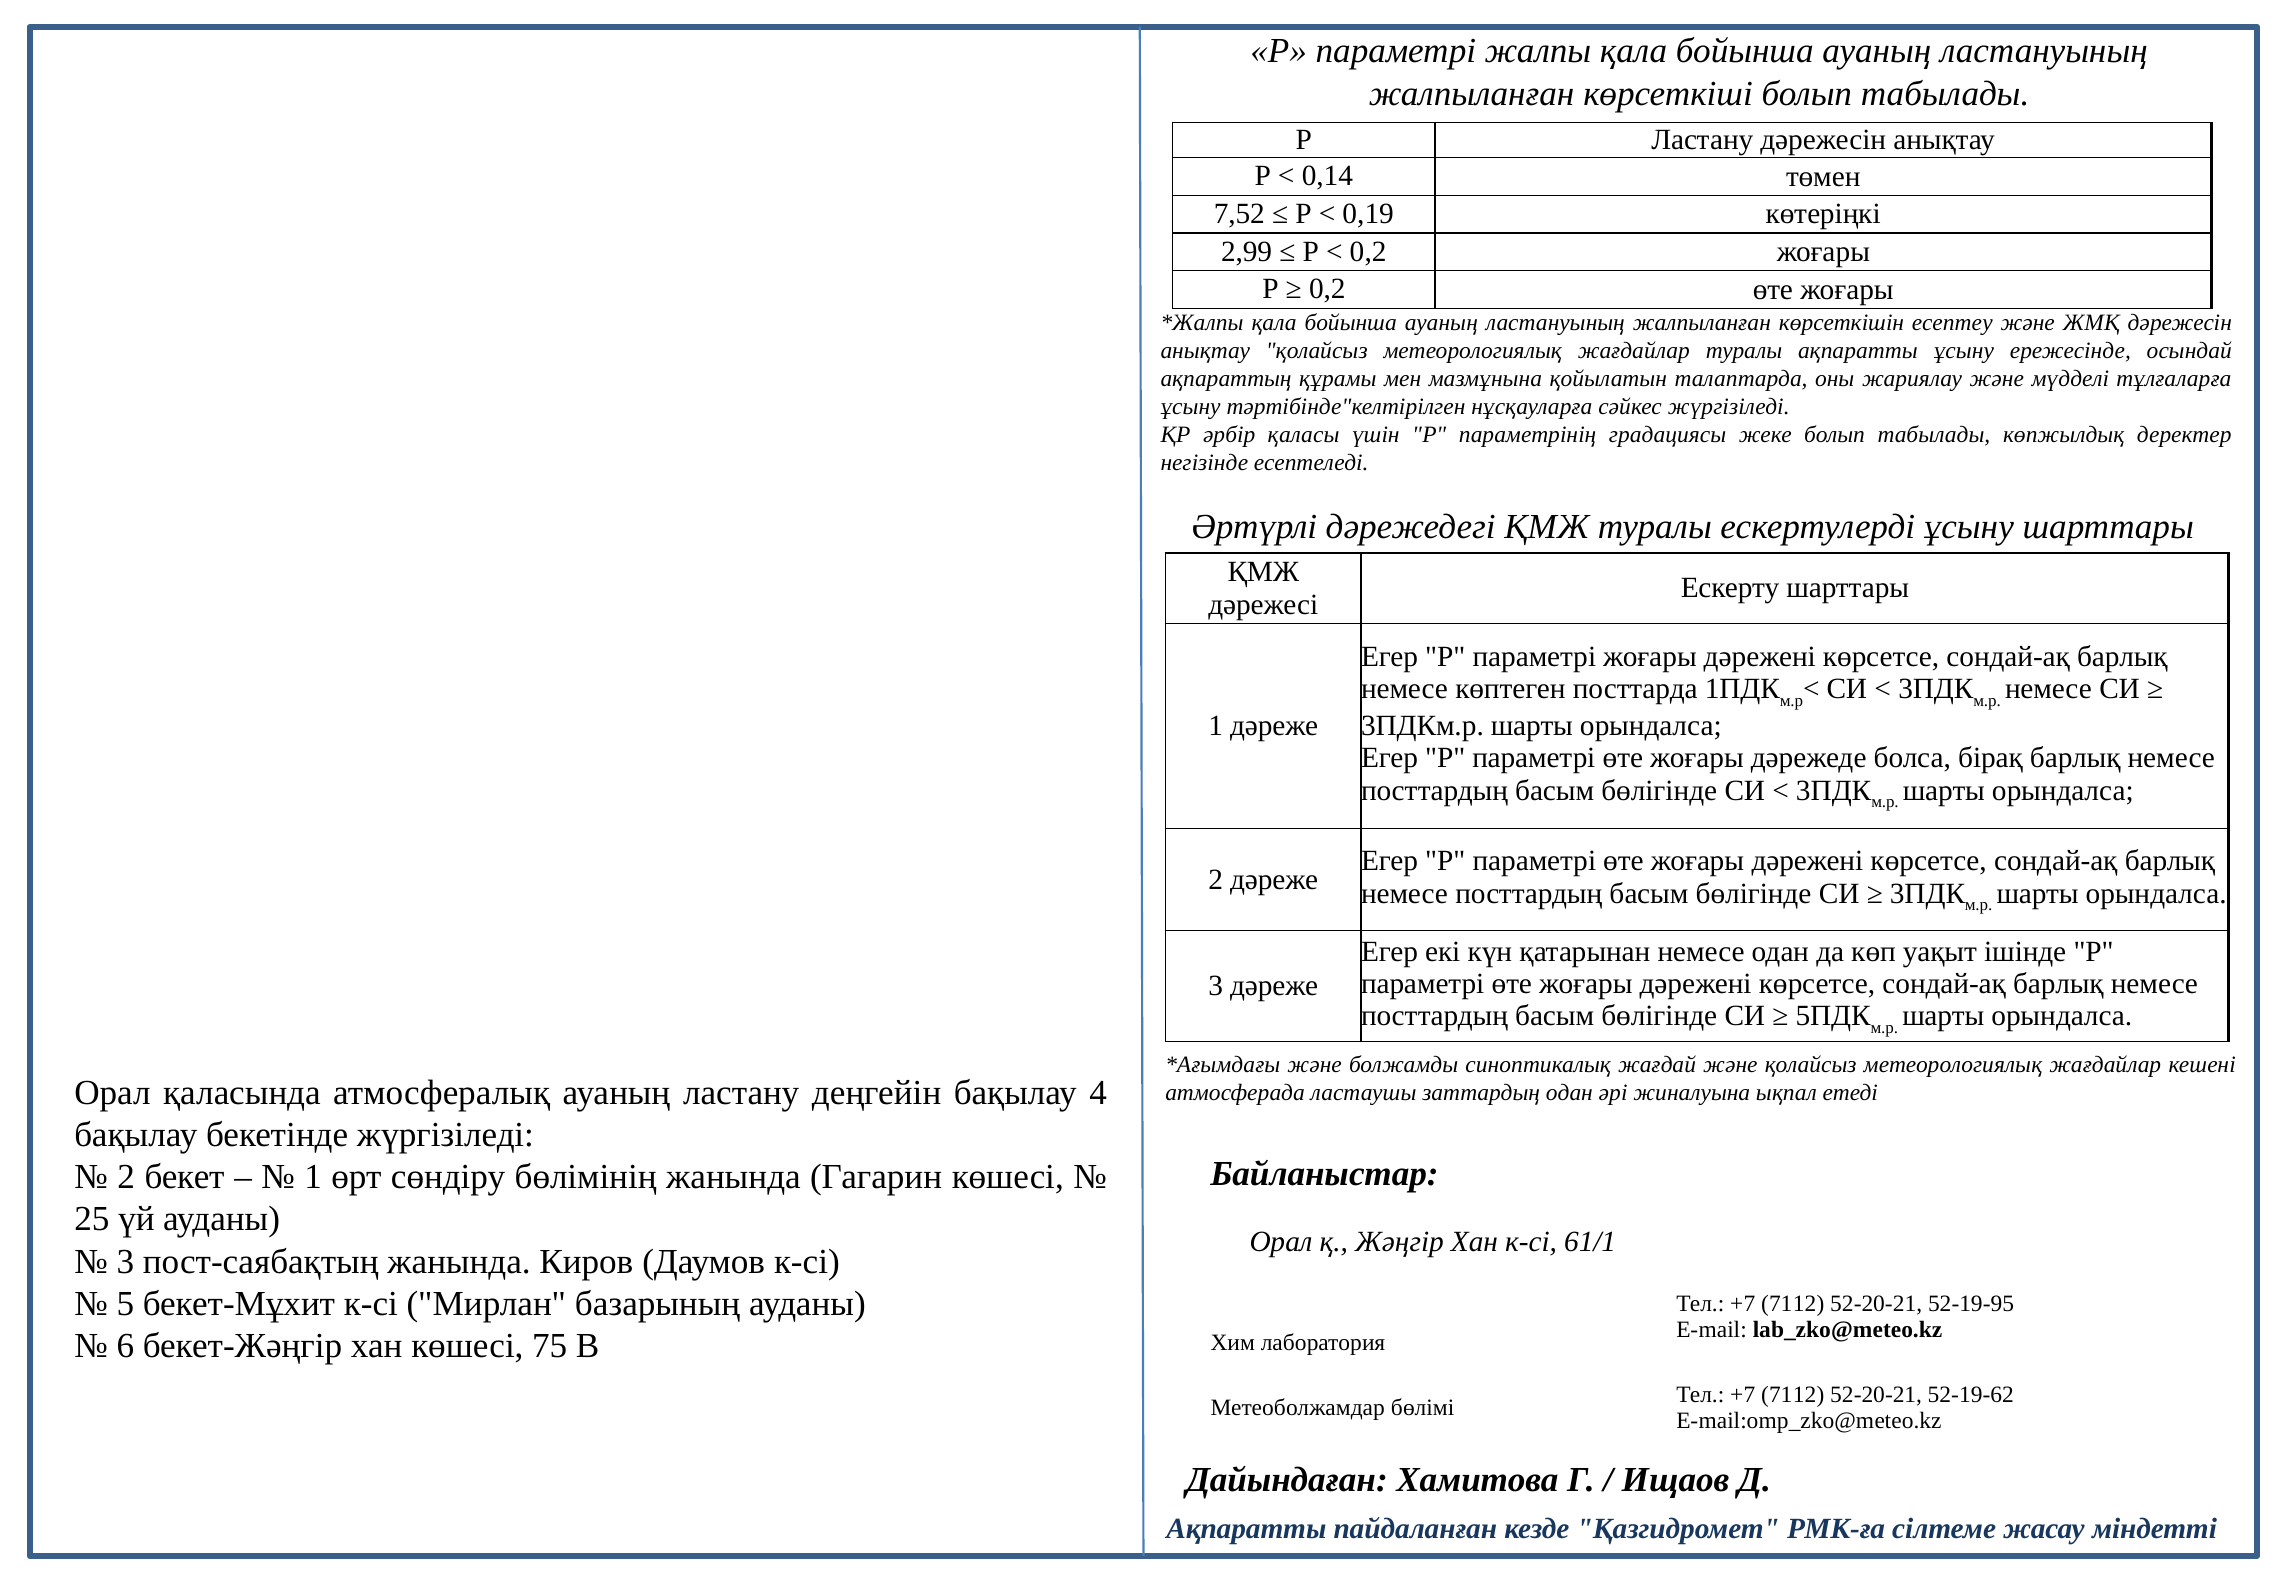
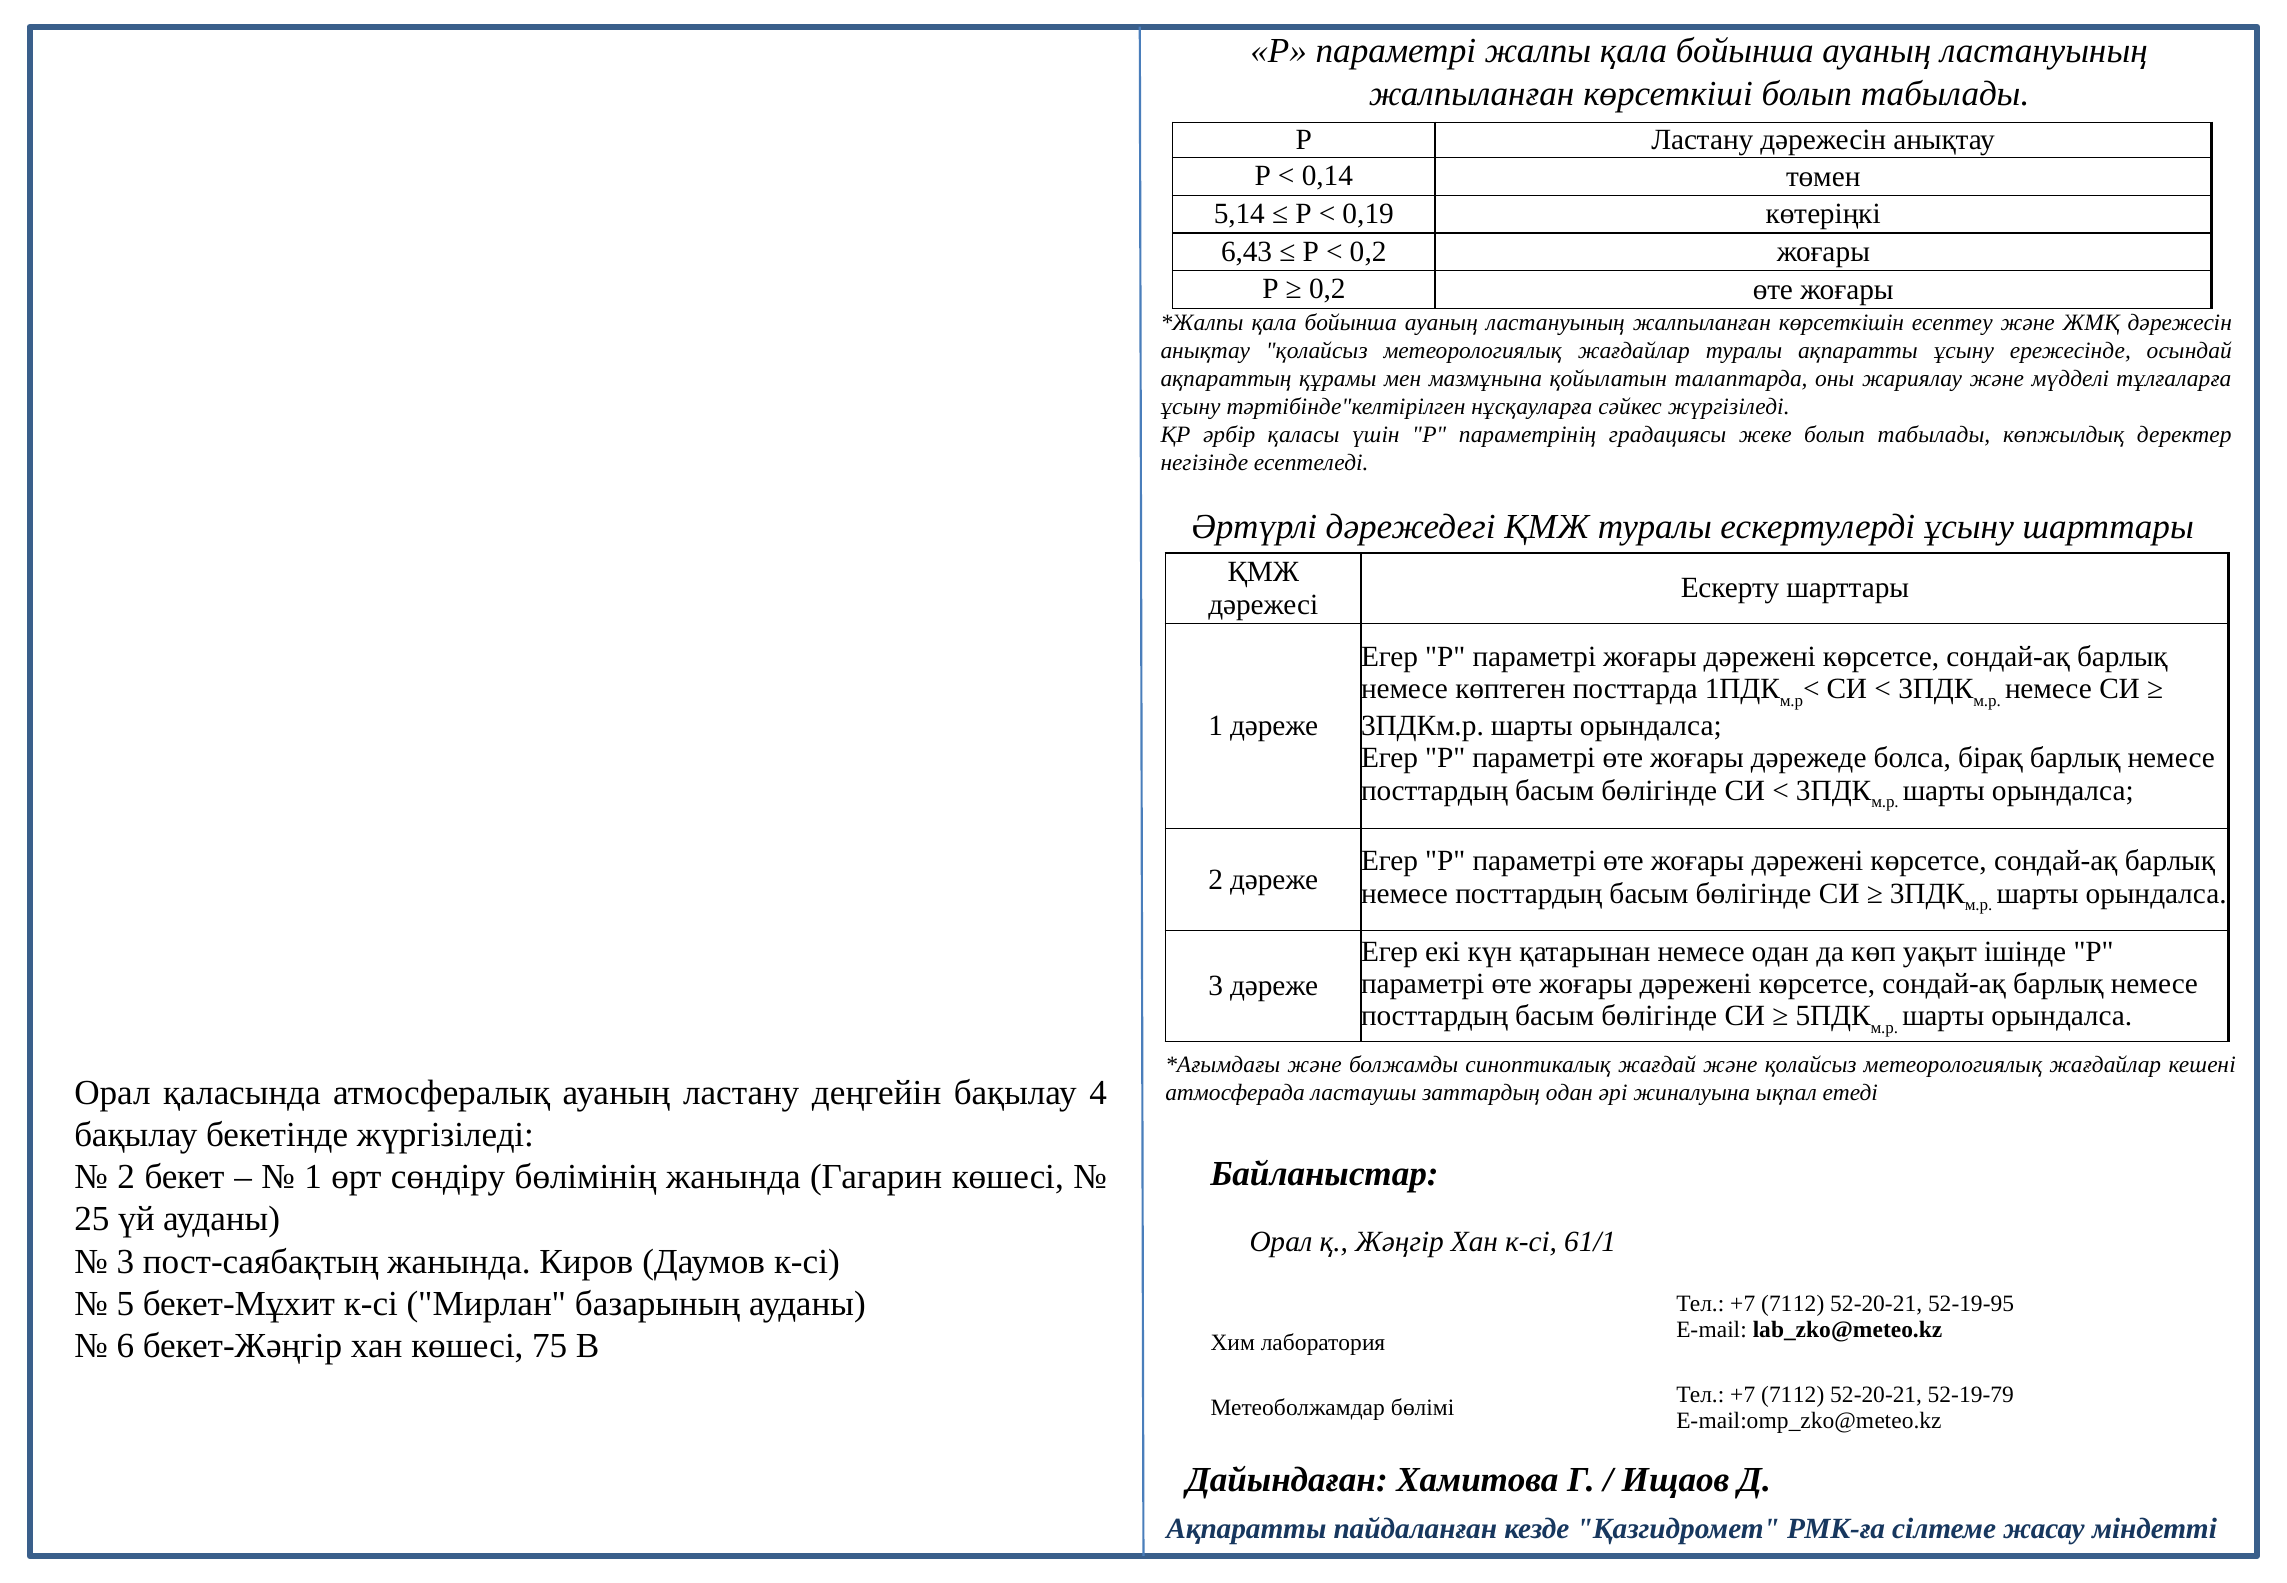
7,52: 7,52 -> 5,14
2,99: 2,99 -> 6,43
52-19-62: 52-19-62 -> 52-19-79
